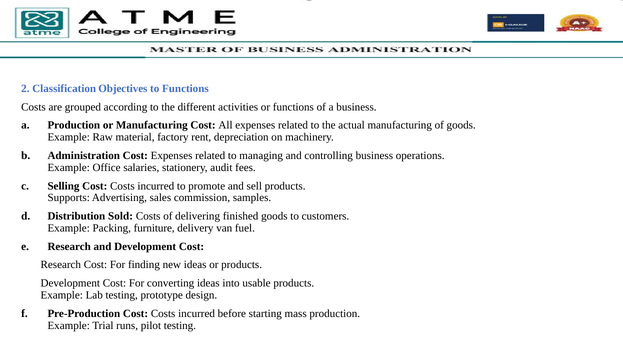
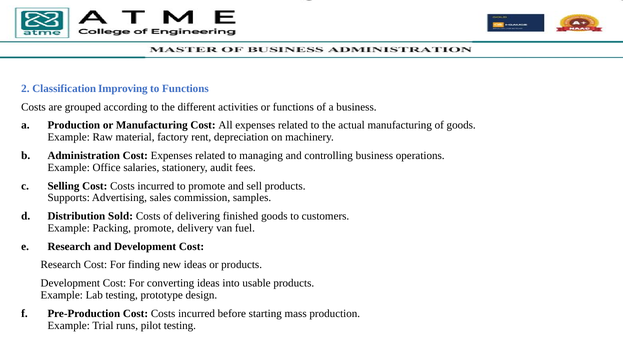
Objectives: Objectives -> Improving
Packing furniture: furniture -> promote
